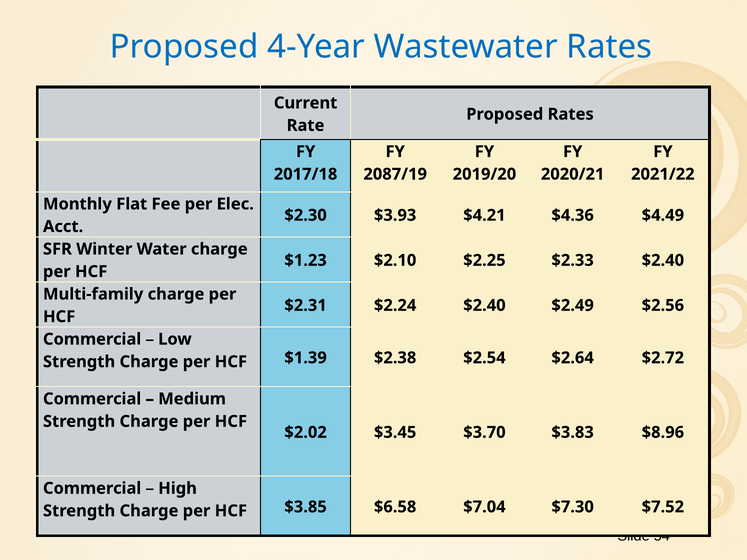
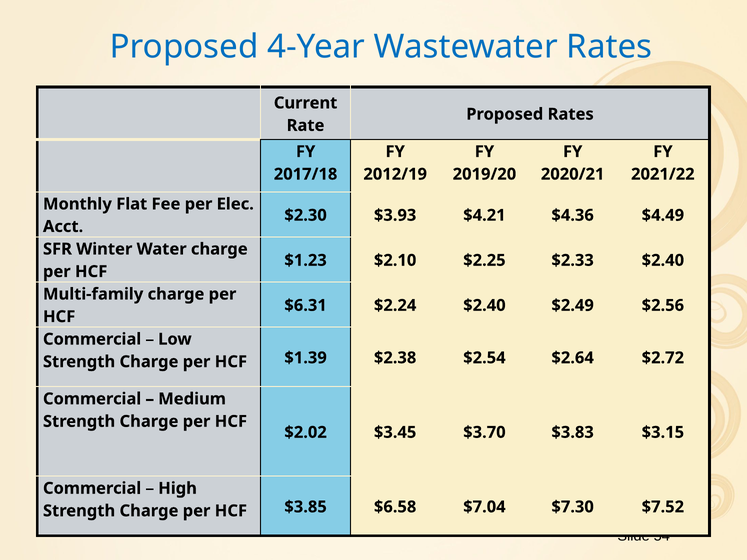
2087/19: 2087/19 -> 2012/19
$2.31: $2.31 -> $6.31
$8.96: $8.96 -> $3.15
